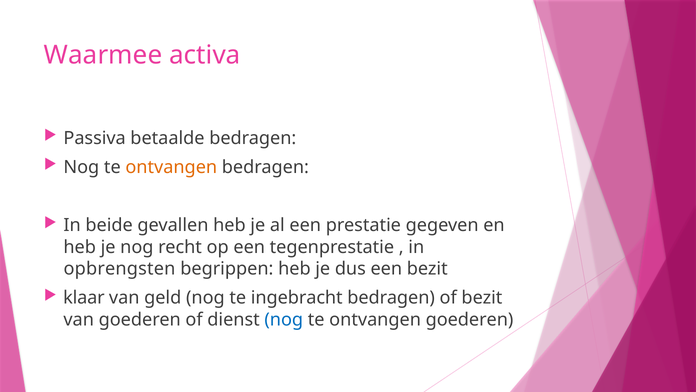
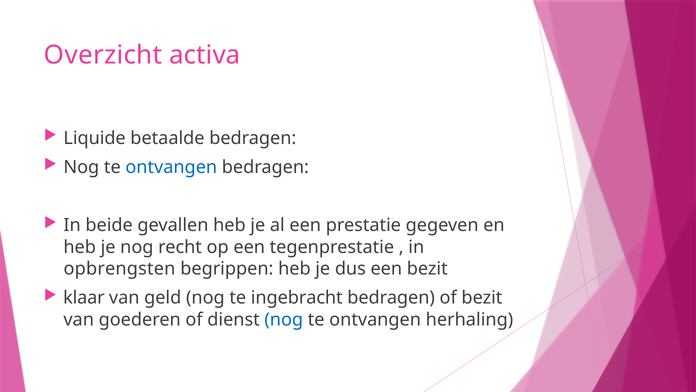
Waarmee: Waarmee -> Overzicht
Passiva: Passiva -> Liquide
ontvangen at (171, 167) colour: orange -> blue
ontvangen goederen: goederen -> herhaling
